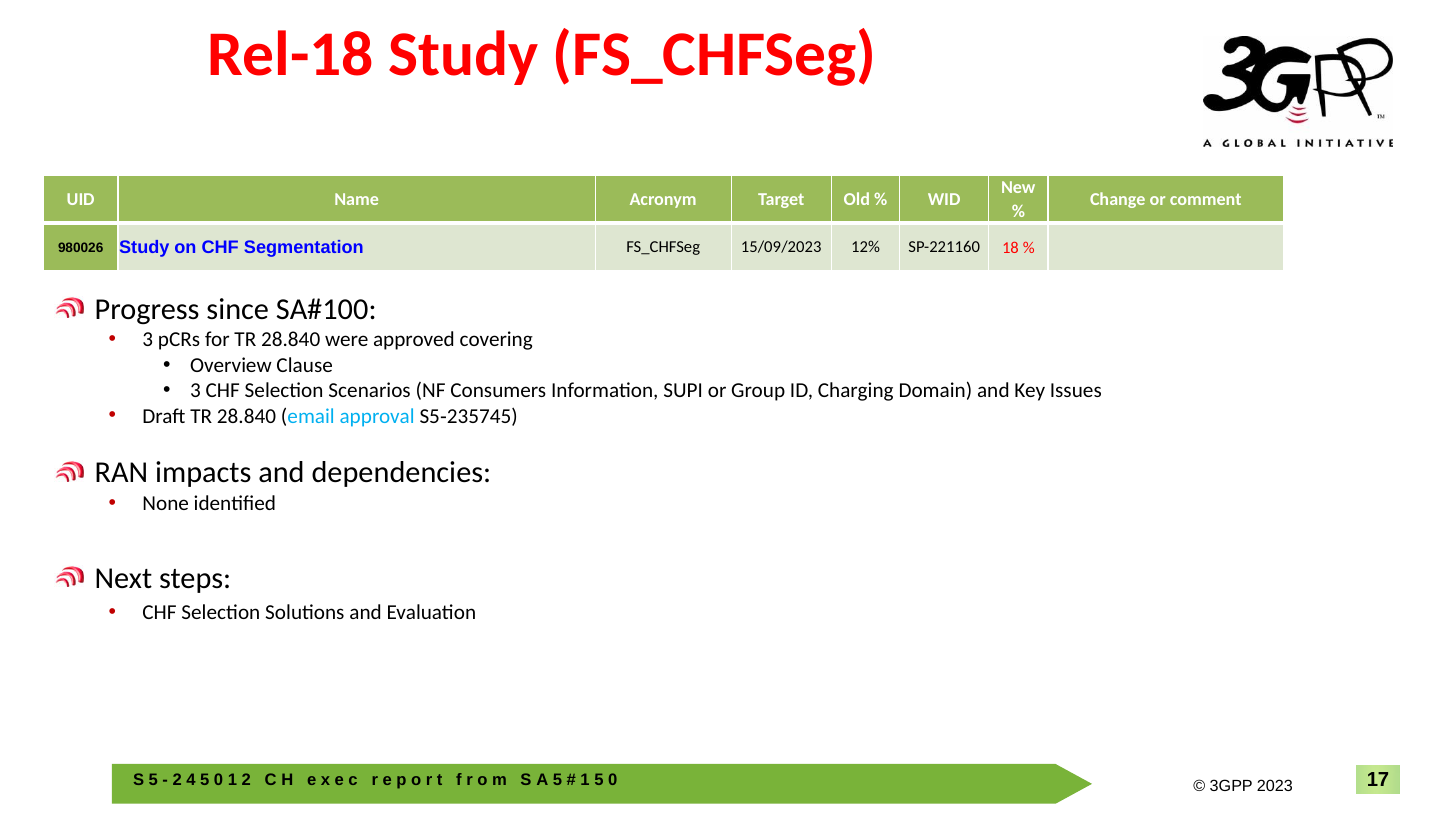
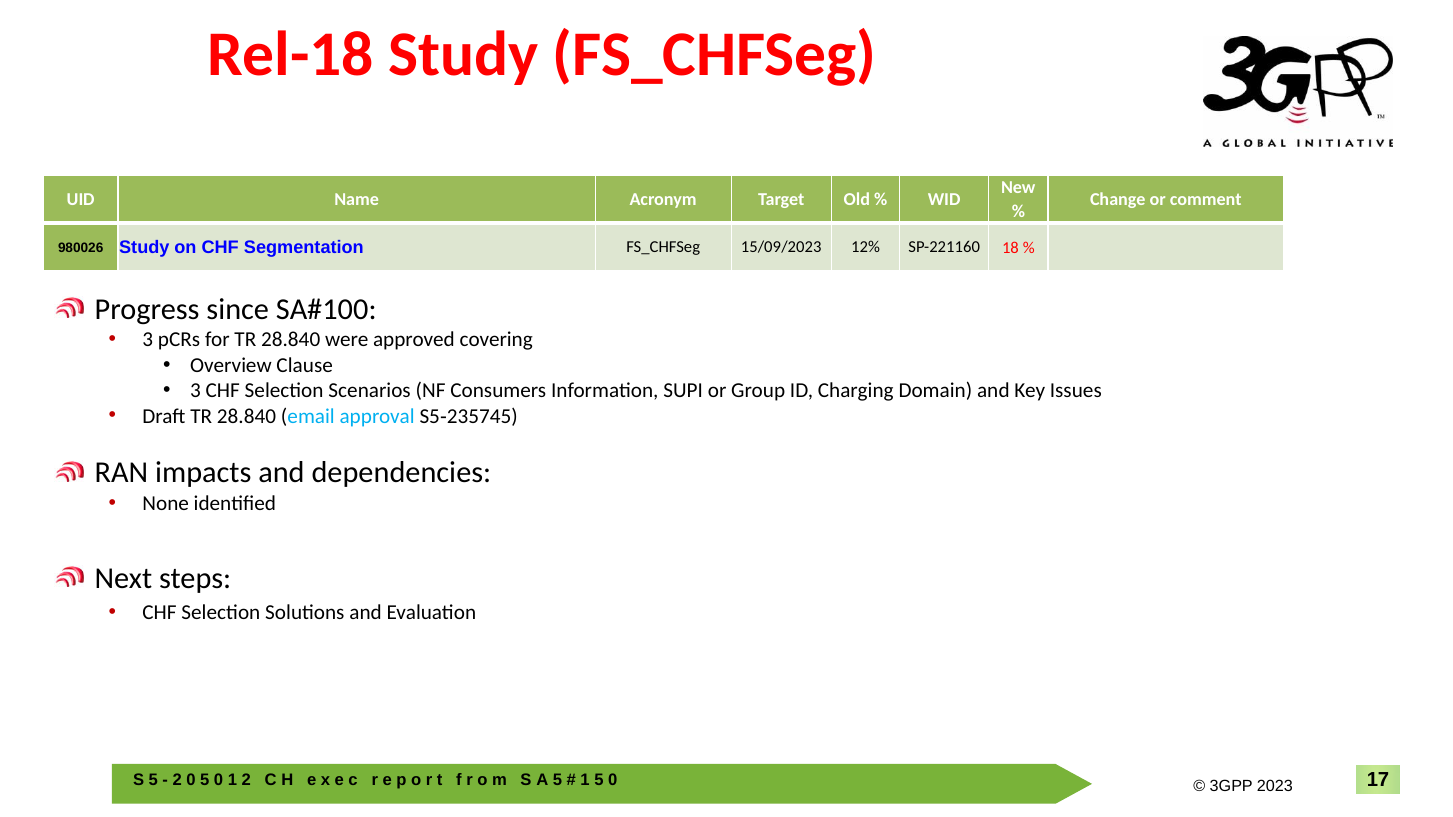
4 at (191, 781): 4 -> 0
